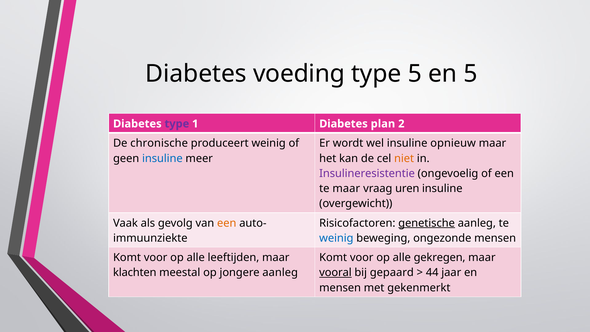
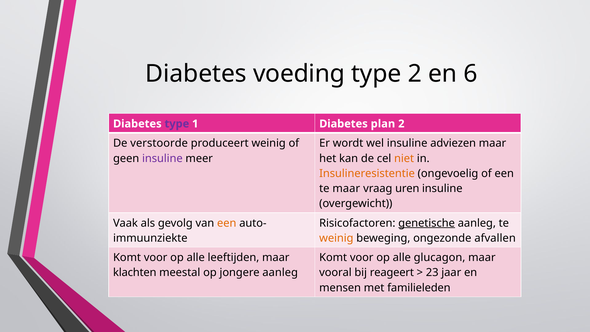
type 5: 5 -> 2
en 5: 5 -> 6
chronische: chronische -> verstoorde
opnieuw: opnieuw -> adviezen
insuline at (162, 158) colour: blue -> purple
Insulineresistentie colour: purple -> orange
weinig at (336, 238) colour: blue -> orange
ongezonde mensen: mensen -> afvallen
gekregen: gekregen -> glucagon
vooral underline: present -> none
gepaard: gepaard -> reageert
44: 44 -> 23
gekenmerkt: gekenmerkt -> familieleden
